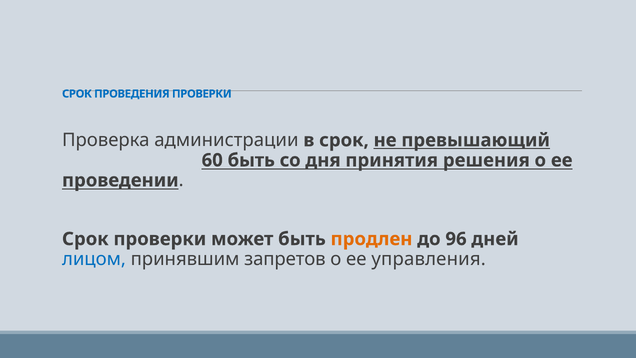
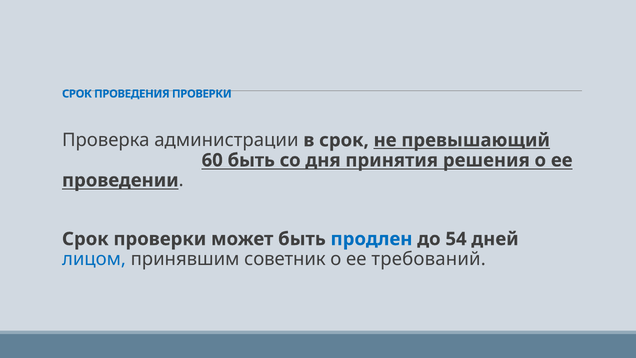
продлен colour: orange -> blue
96: 96 -> 54
запретов: запретов -> советник
управления: управления -> требований
